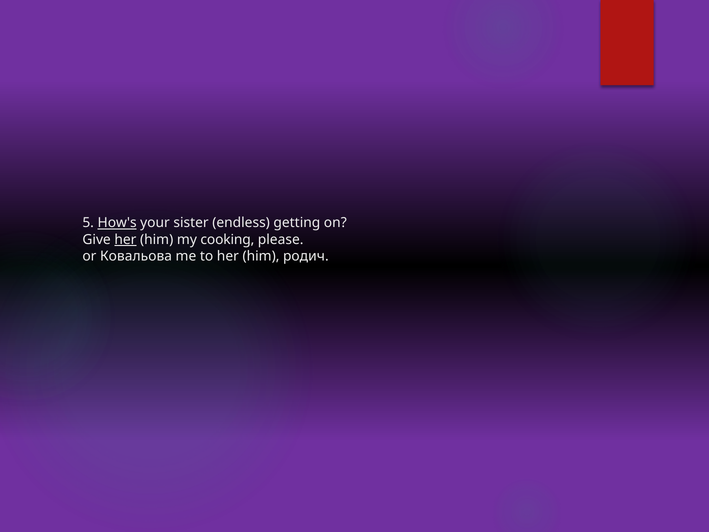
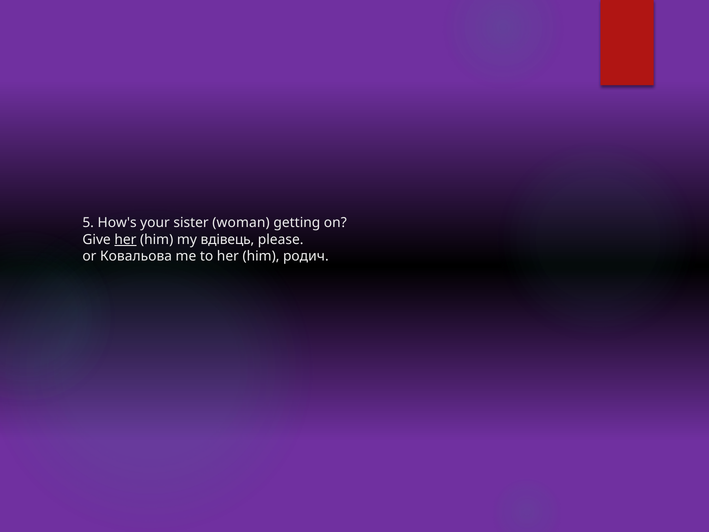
How's underline: present -> none
endless: endless -> woman
cooking: cooking -> вдівець
